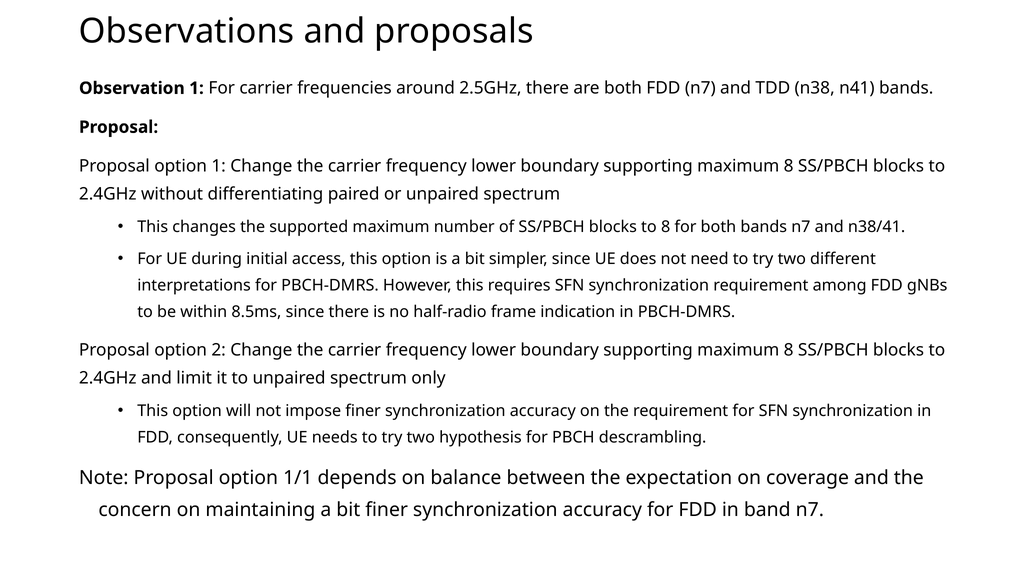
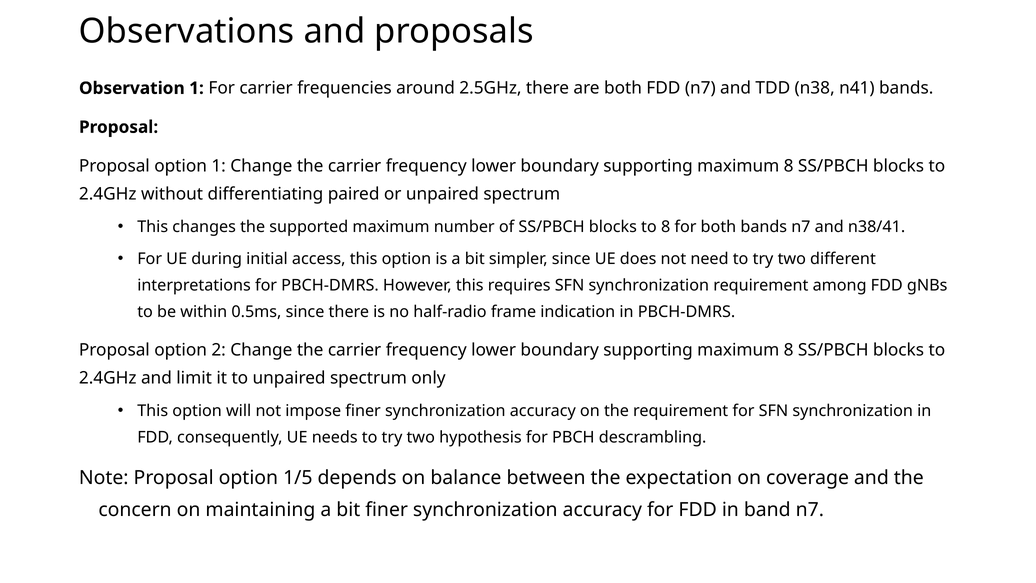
8.5ms: 8.5ms -> 0.5ms
1/1: 1/1 -> 1/5
